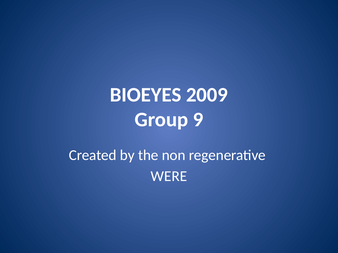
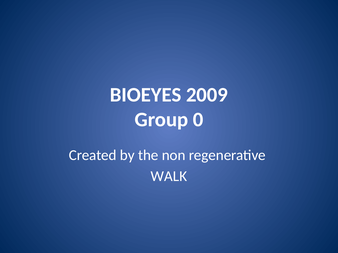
9: 9 -> 0
WERE: WERE -> WALK
